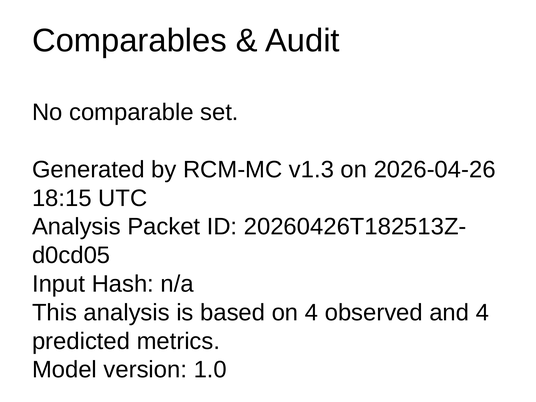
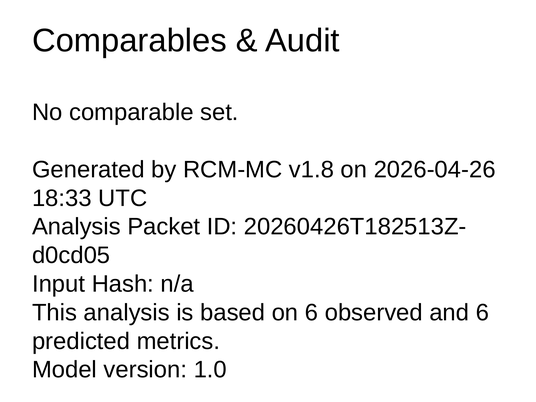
v1.3: v1.3 -> v1.8
18:15: 18:15 -> 18:33
on 4: 4 -> 6
and 4: 4 -> 6
